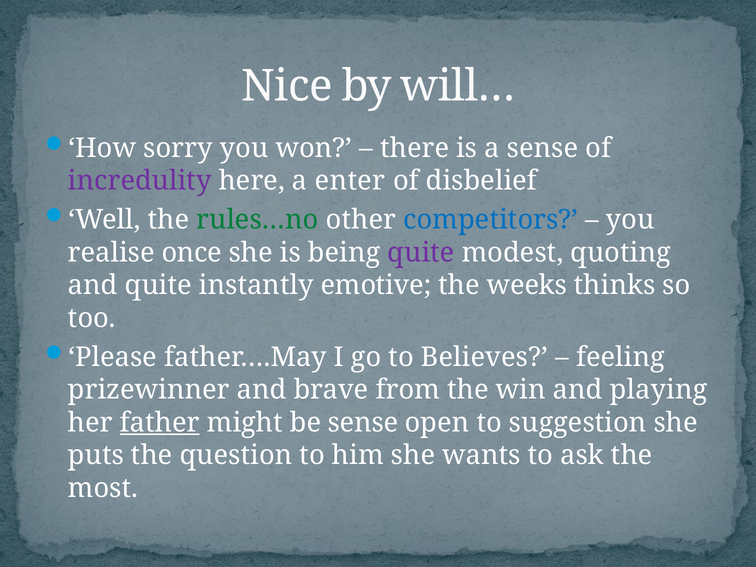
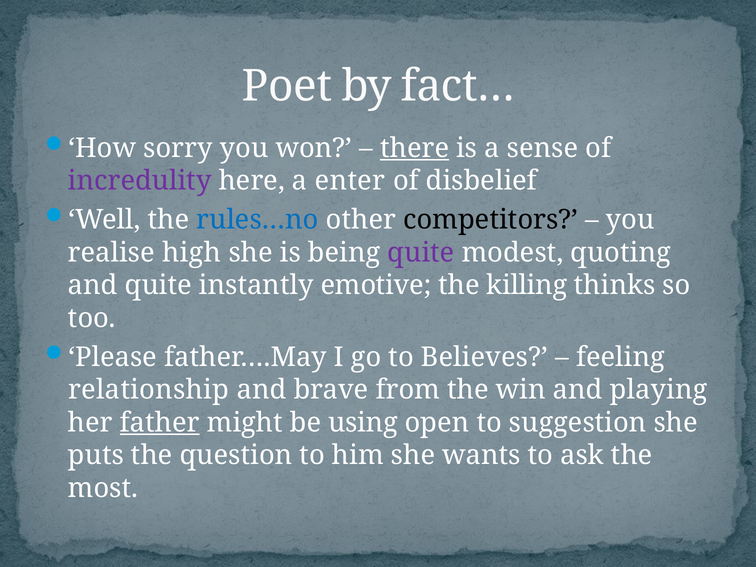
Nice: Nice -> Poet
will…: will… -> fact…
there underline: none -> present
rules…no colour: green -> blue
competitors colour: blue -> black
once: once -> high
weeks: weeks -> killing
prizewinner: prizewinner -> relationship
be sense: sense -> using
